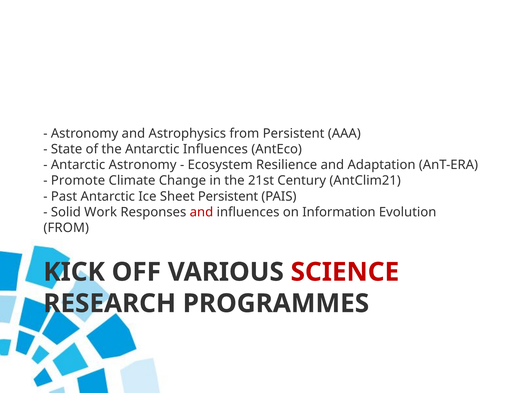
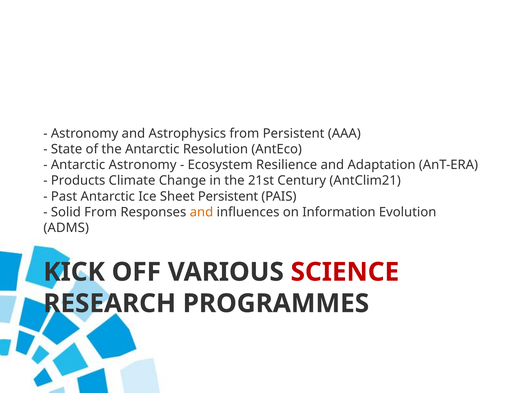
Antarctic Influences: Influences -> Resolution
Promote: Promote -> Products
Solid Work: Work -> From
and at (201, 212) colour: red -> orange
FROM at (66, 227): FROM -> ADMS
